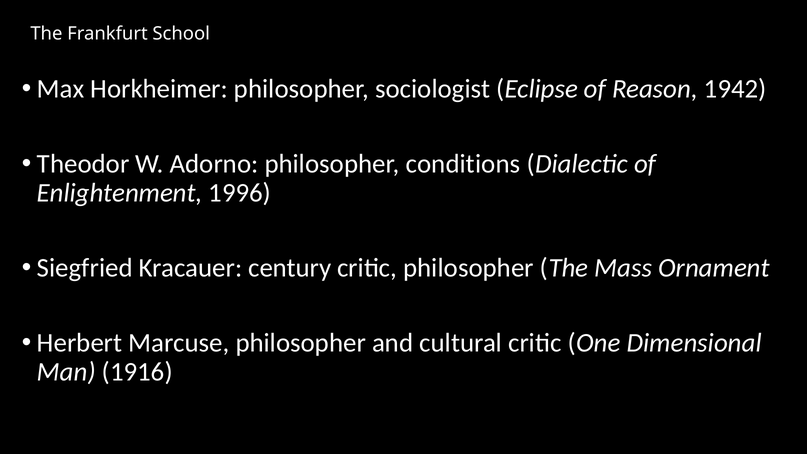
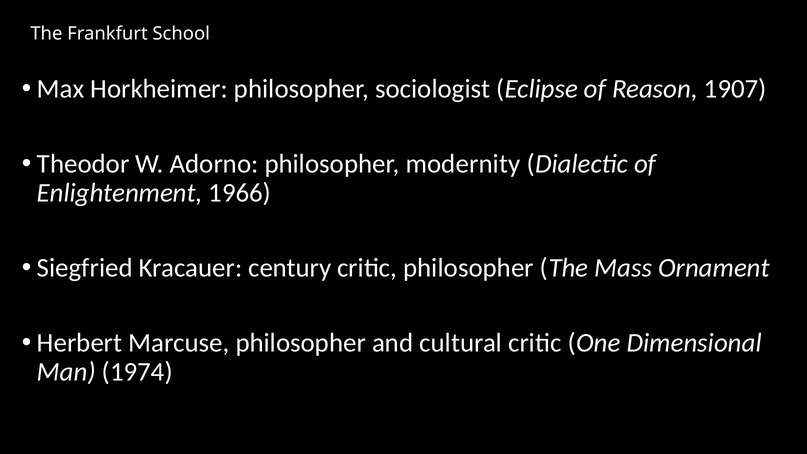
1942: 1942 -> 1907
conditions: conditions -> modernity
1996: 1996 -> 1966
1916: 1916 -> 1974
